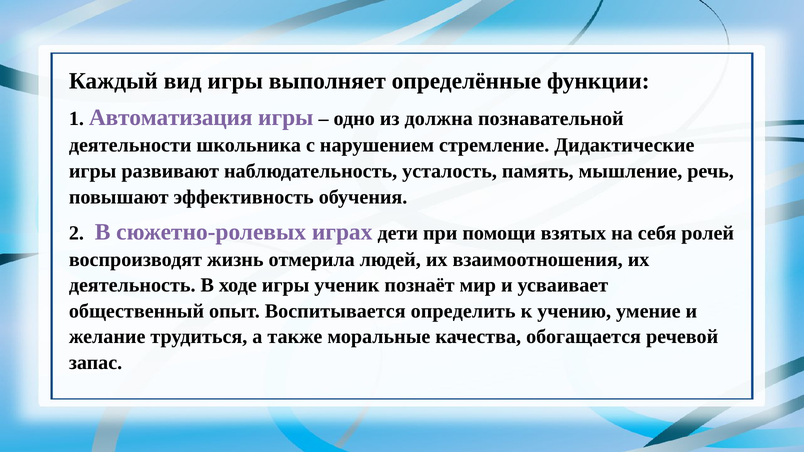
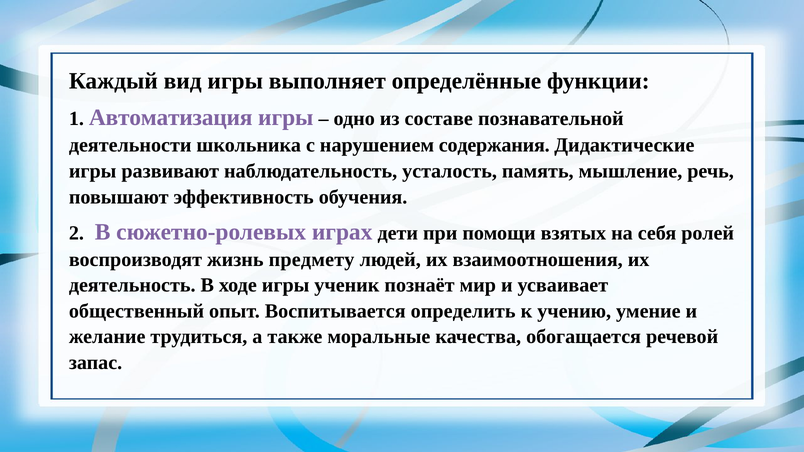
должна: должна -> составе
стремление: стремление -> содержания
отмерила: отмерила -> предмету
